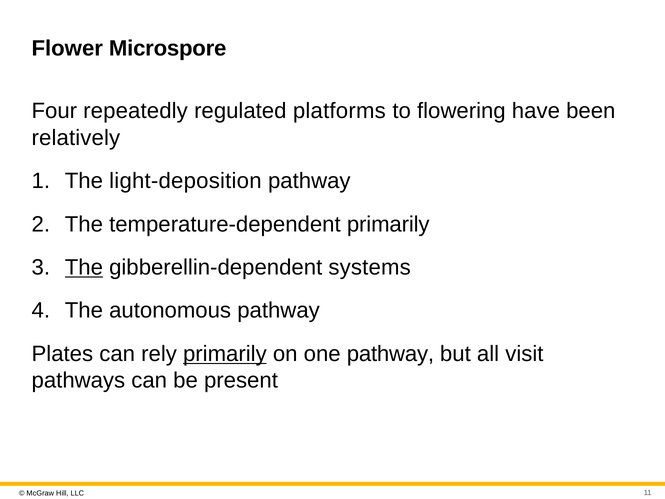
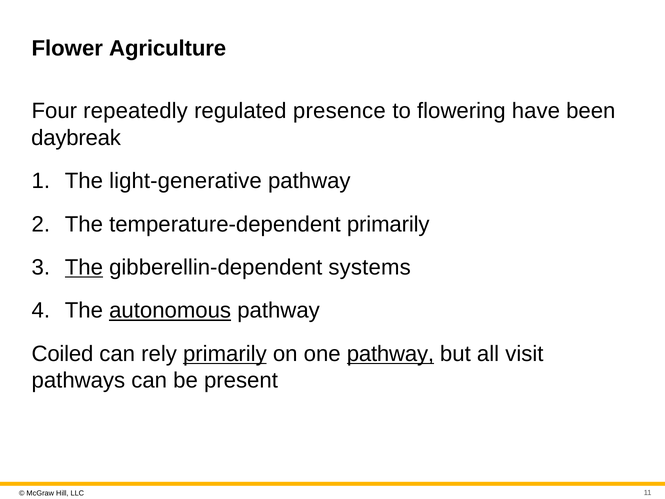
Microspore: Microspore -> Agriculture
platforms: platforms -> presence
relatively: relatively -> daybreak
light-deposition: light-deposition -> light-generative
autonomous underline: none -> present
Plates: Plates -> Coiled
pathway at (390, 354) underline: none -> present
